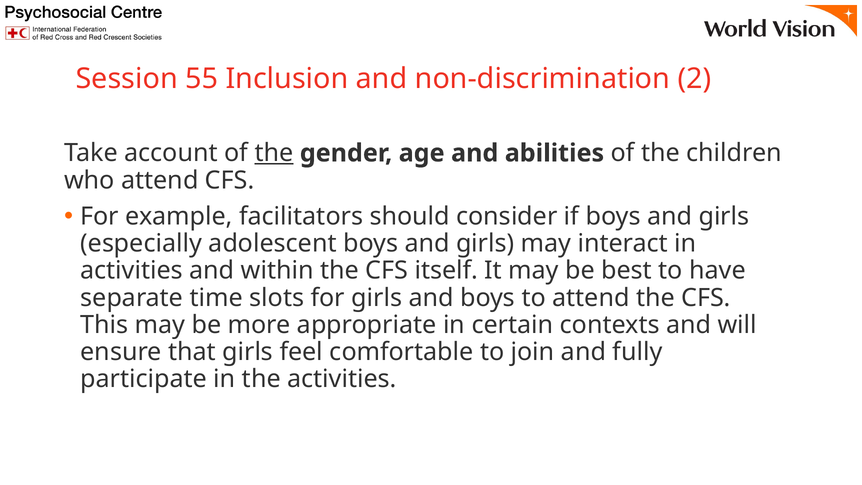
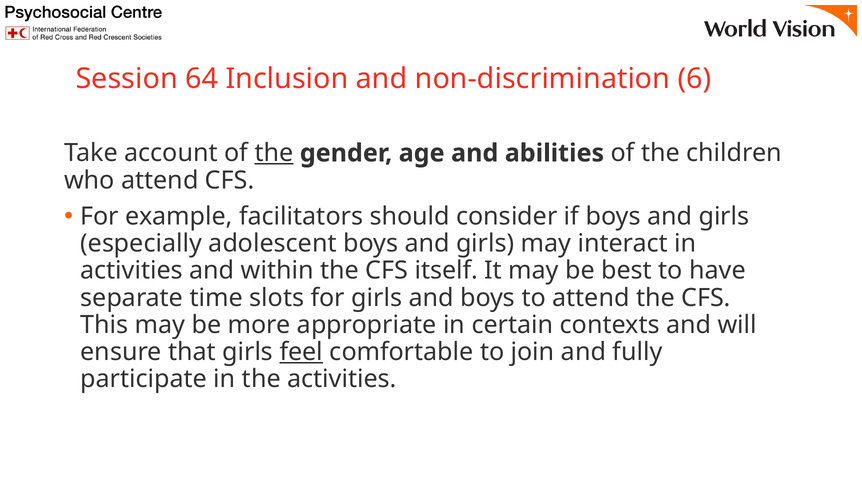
55: 55 -> 64
2: 2 -> 6
feel underline: none -> present
